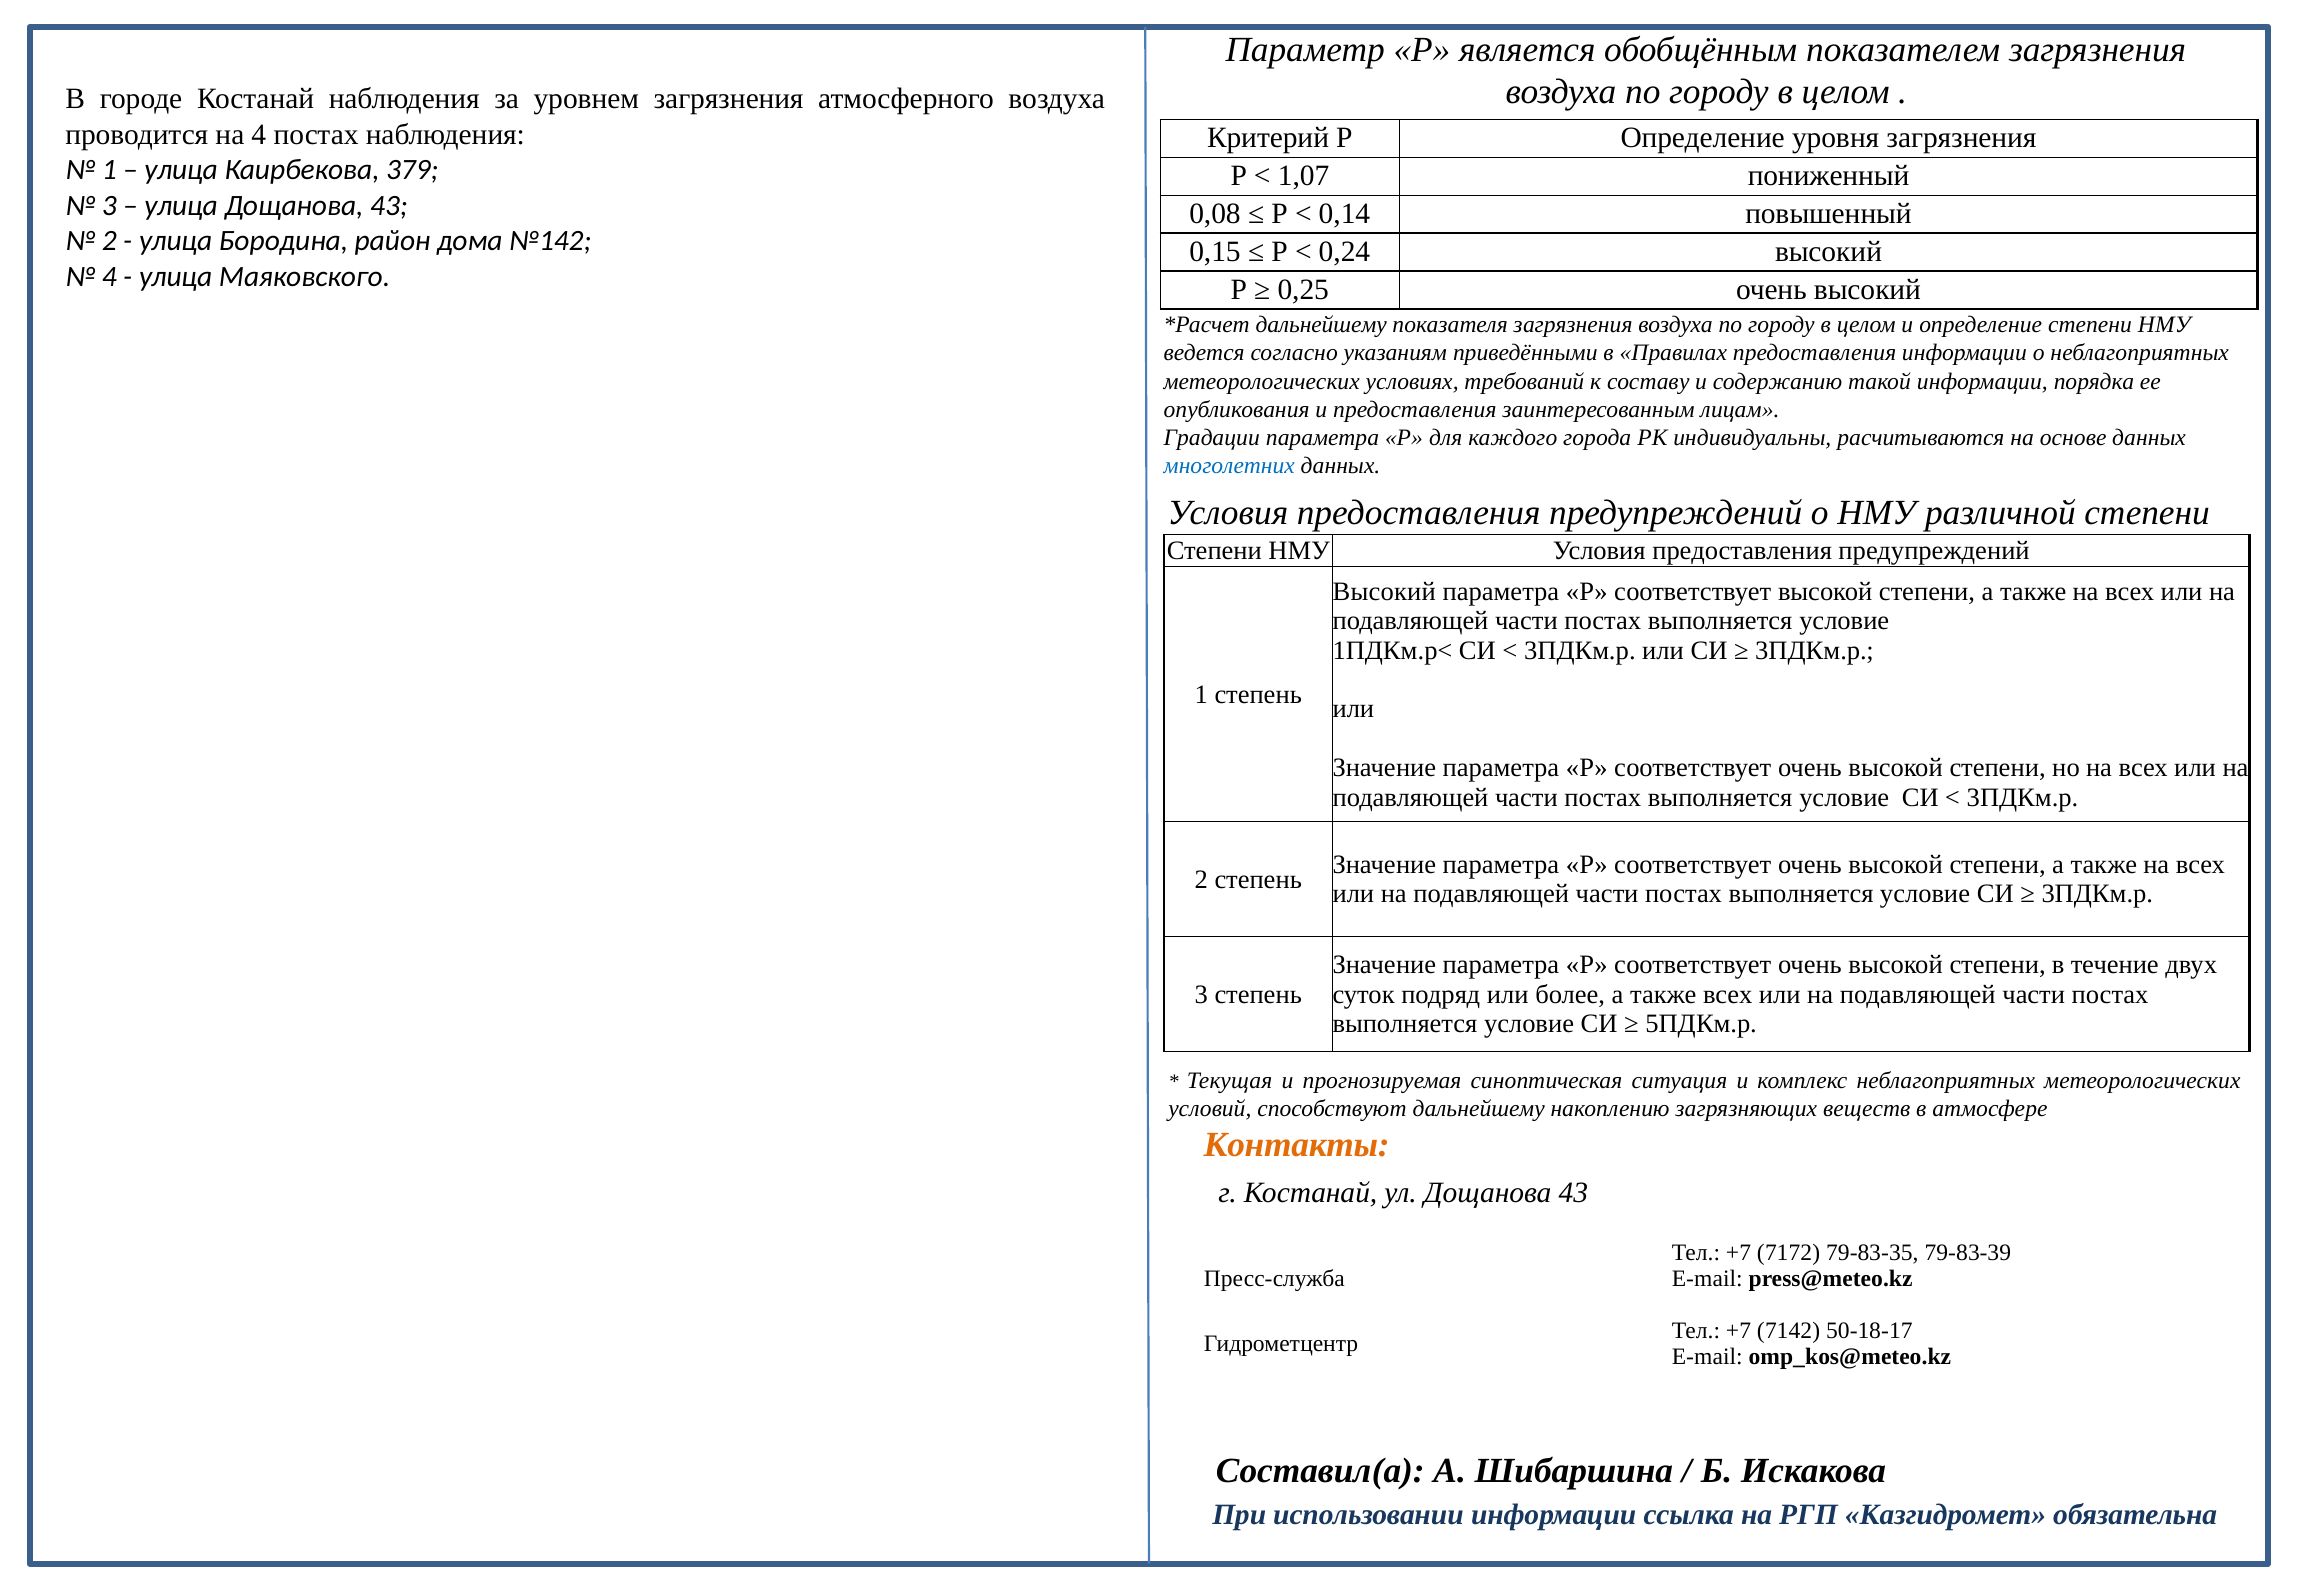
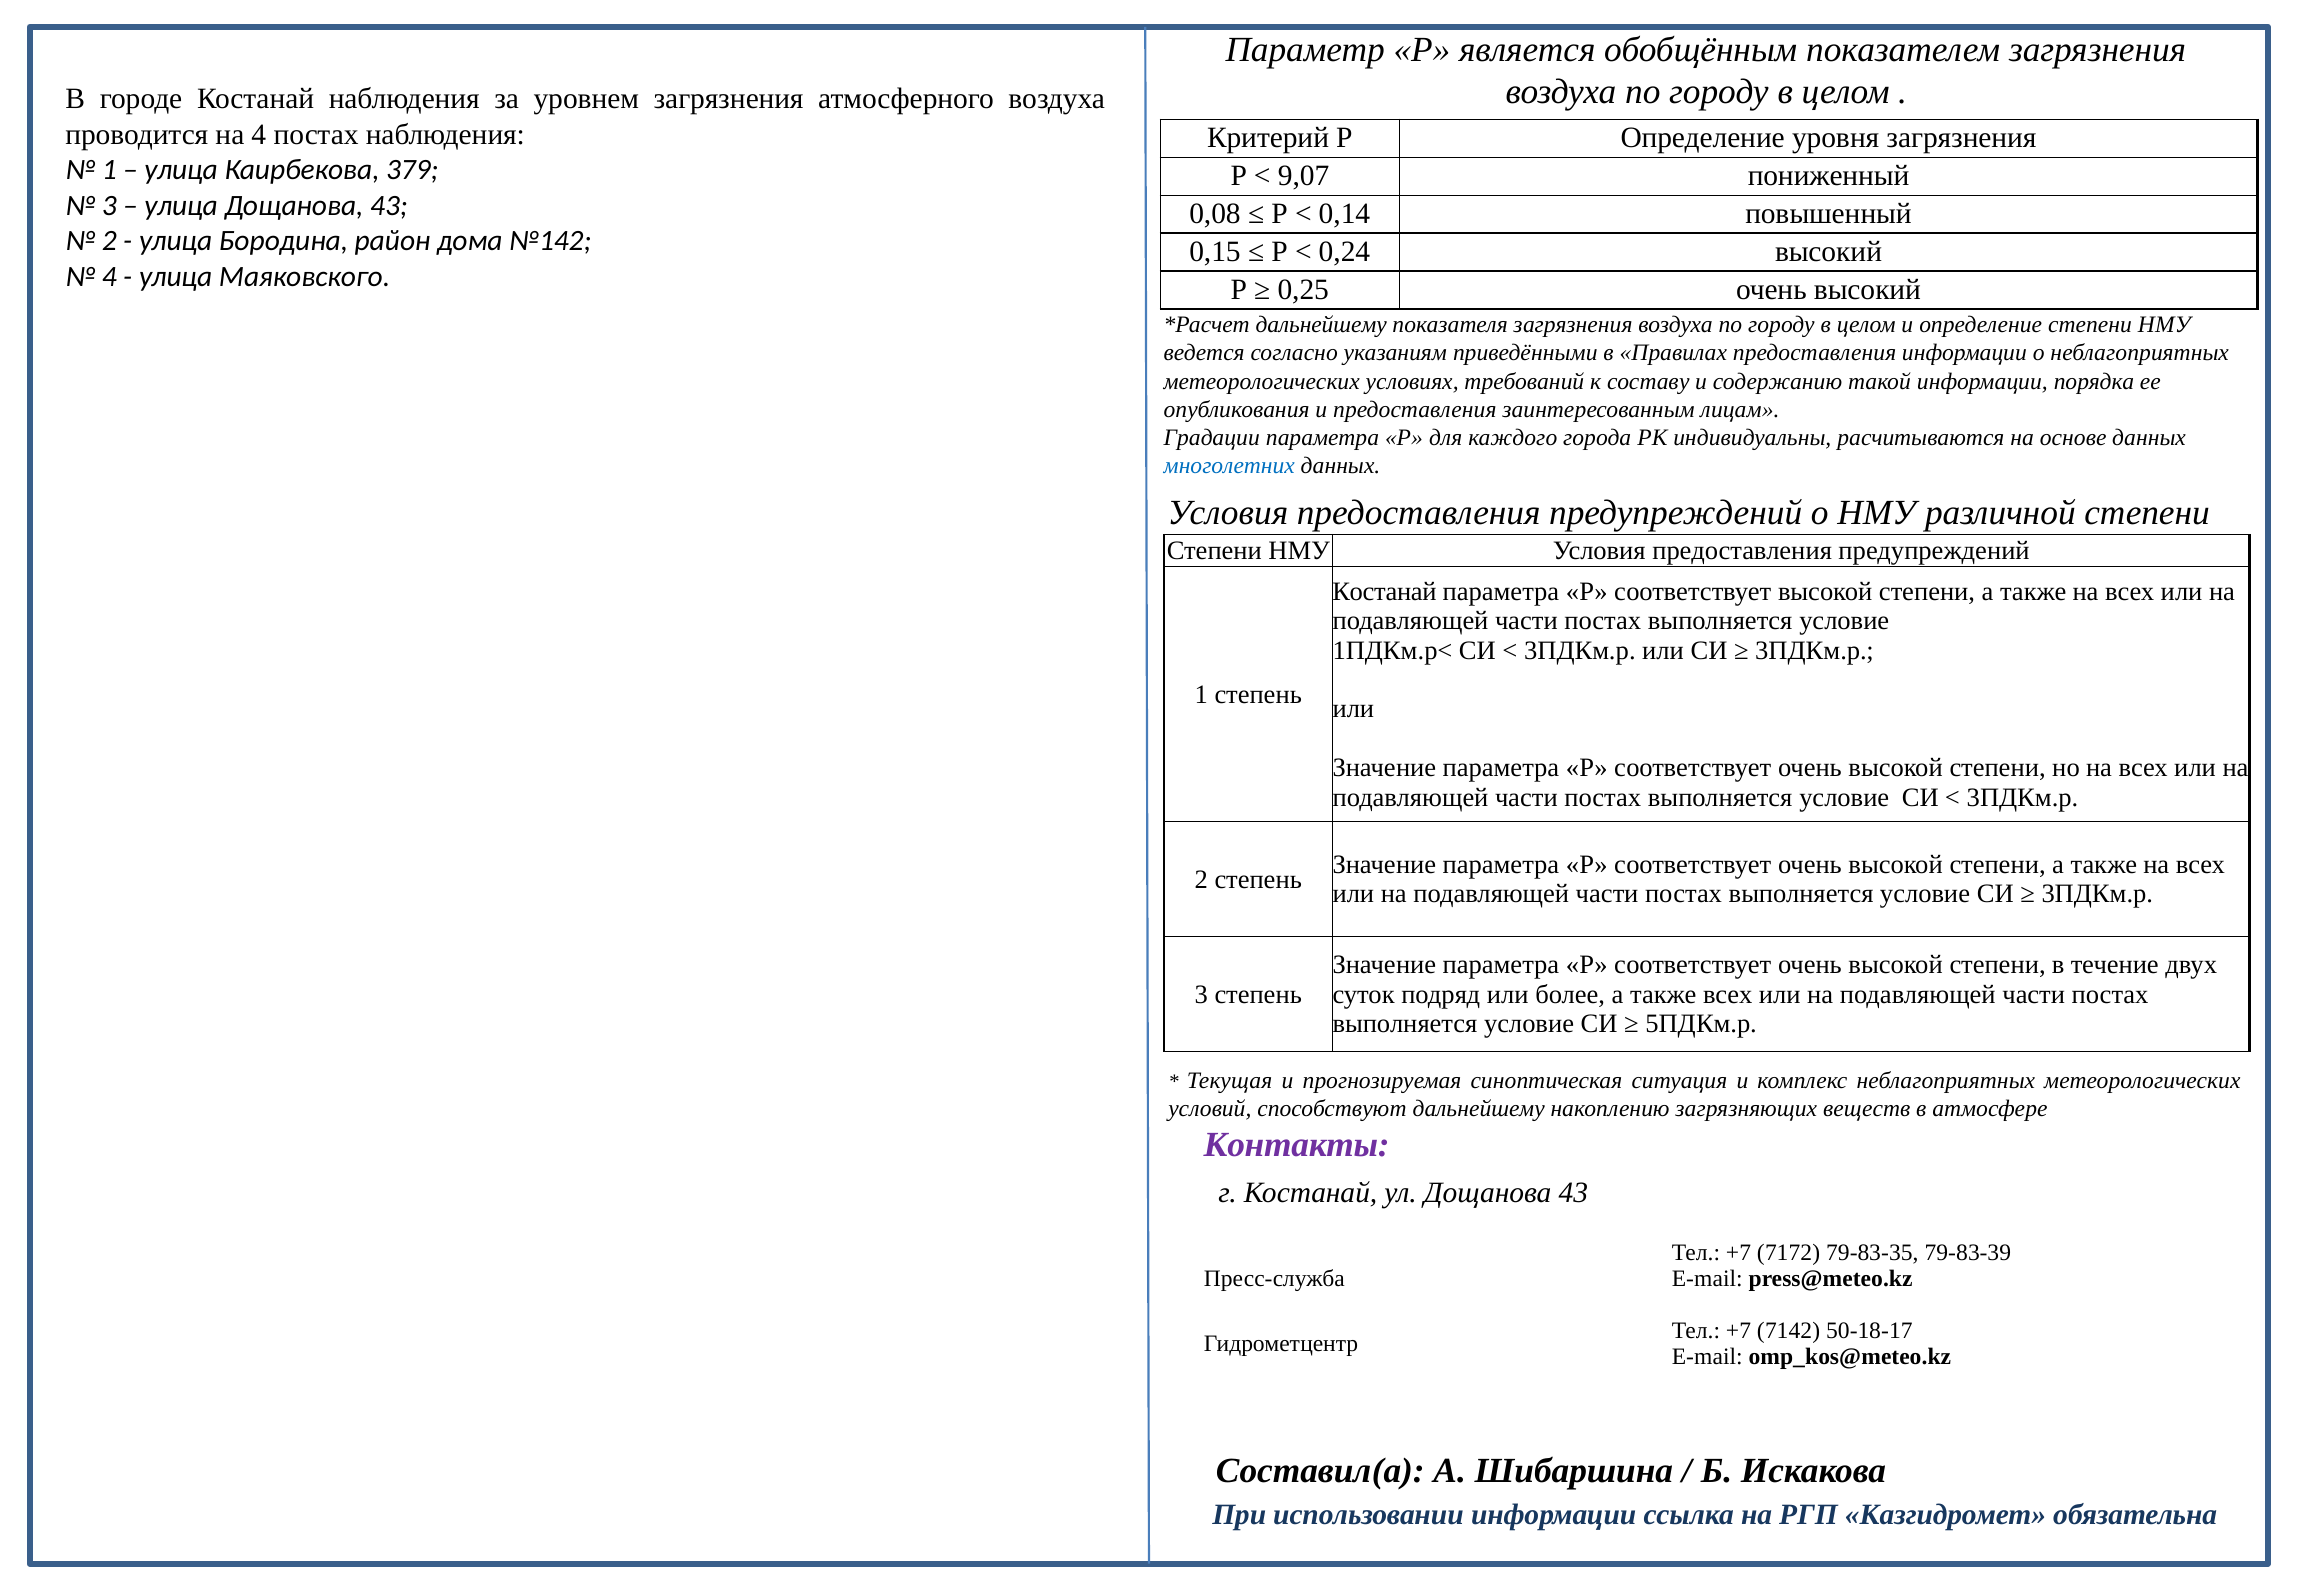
1,07: 1,07 -> 9,07
Высокий at (1384, 591): Высокий -> Костанай
Контакты colour: orange -> purple
